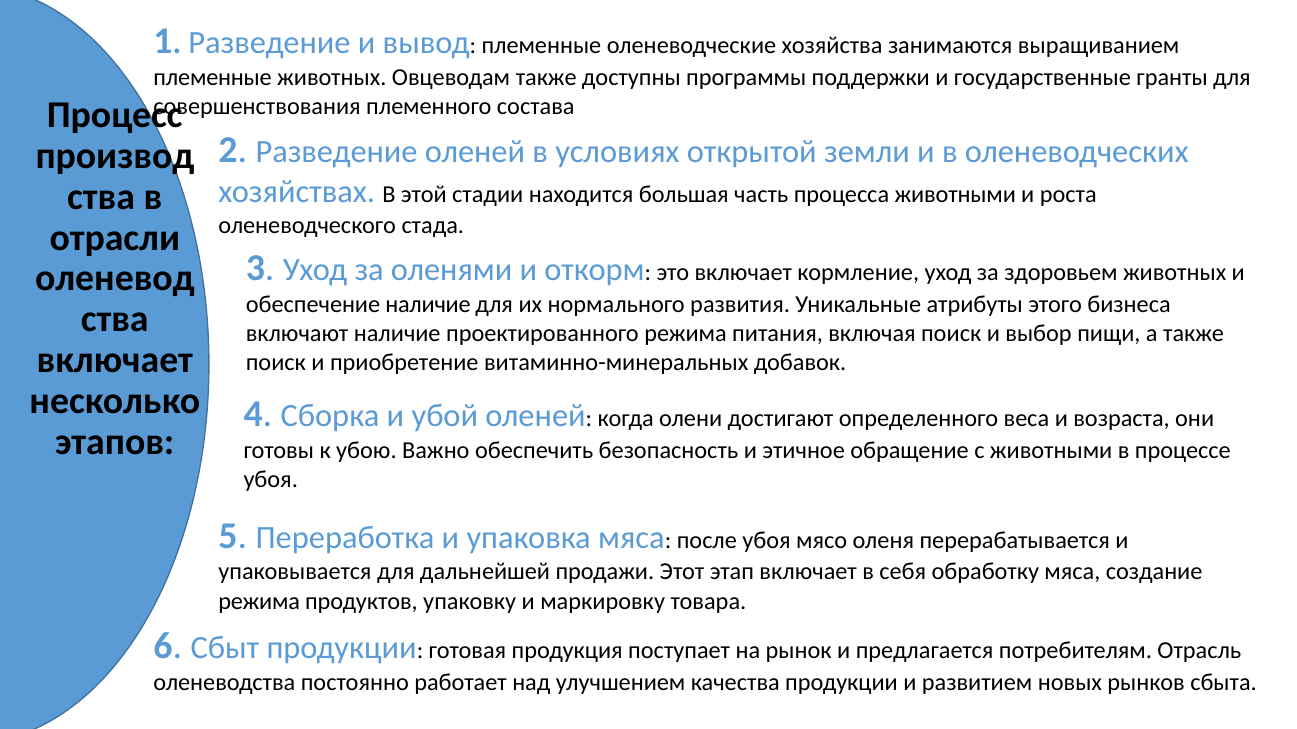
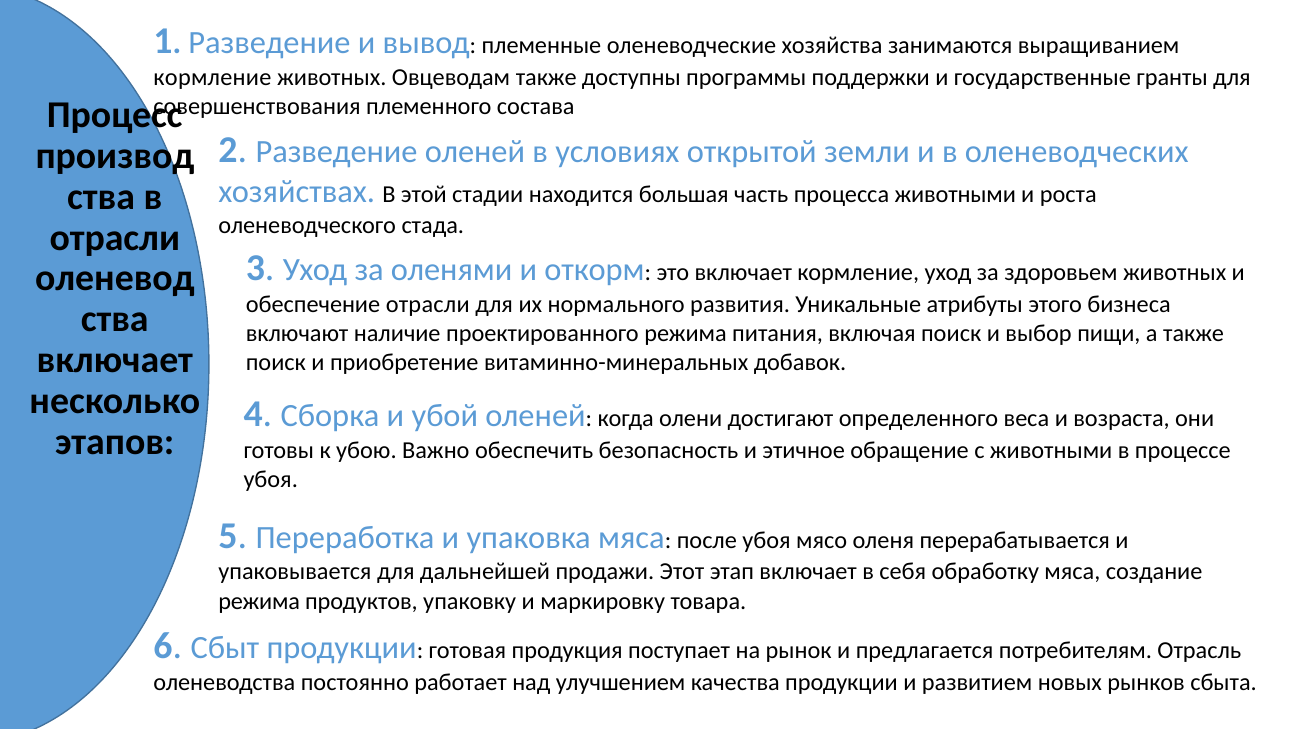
племенные at (213, 77): племенные -> кормление
обеспечение наличие: наличие -> отрасли
